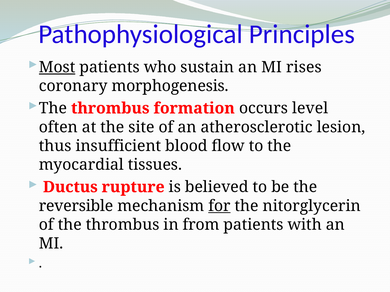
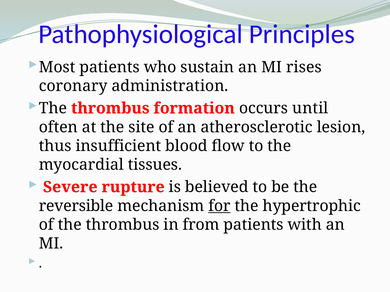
Most underline: present -> none
morphogenesis: morphogenesis -> administration
level: level -> until
Ductus: Ductus -> Severe
nitorglycerin: nitorglycerin -> hypertrophic
